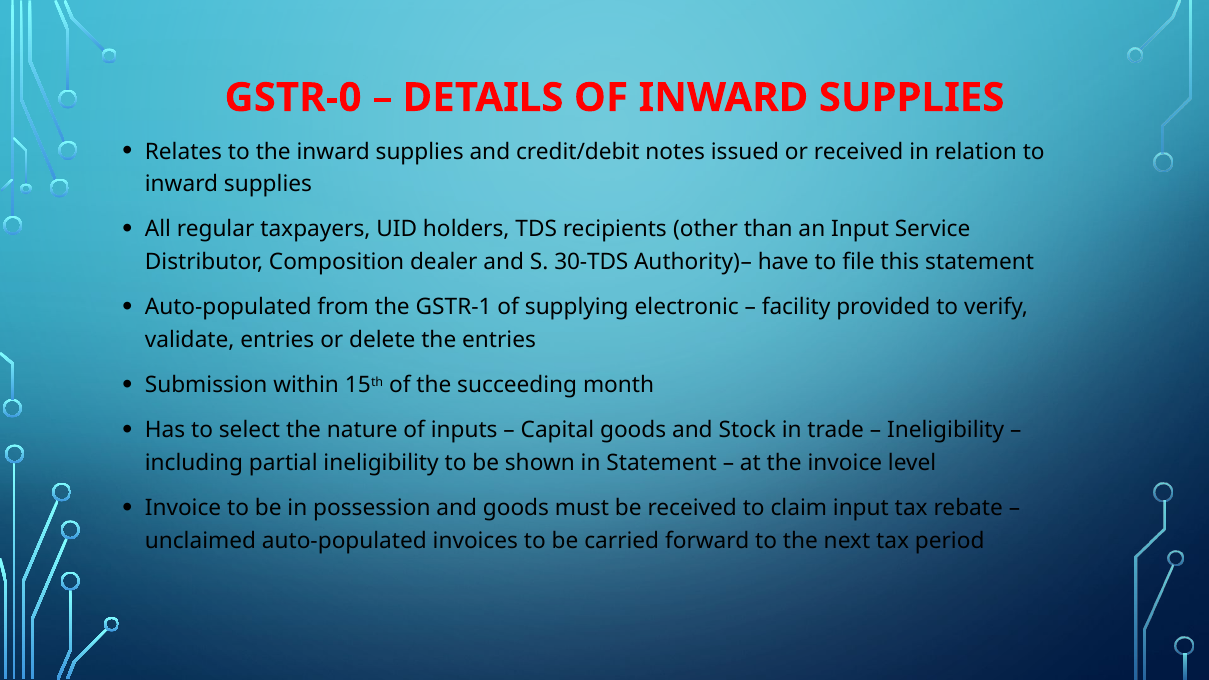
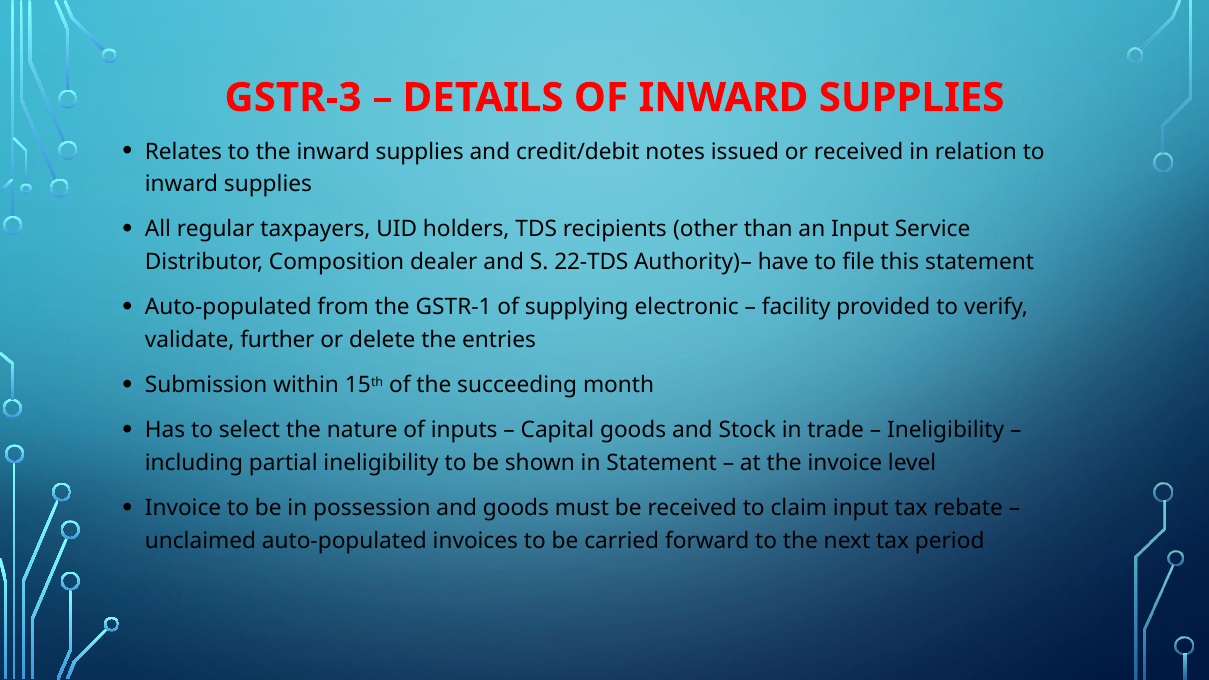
GSTR-0: GSTR-0 -> GSTR-3
30-TDS: 30-TDS -> 22-TDS
validate entries: entries -> further
